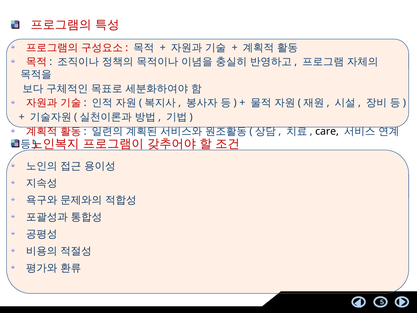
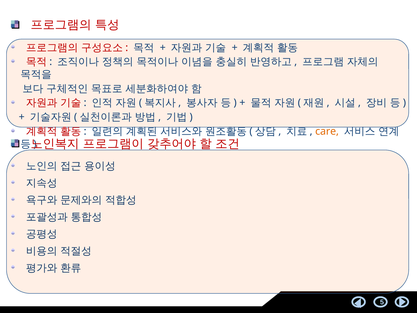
care colour: black -> orange
